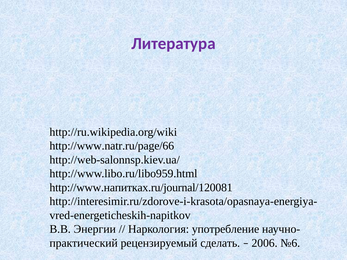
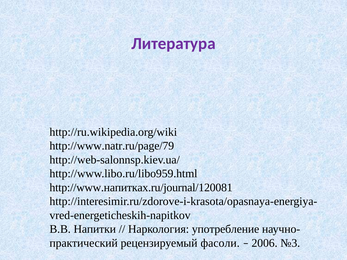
http://www.natr.ru/page/66: http://www.natr.ru/page/66 -> http://www.natr.ru/page/79
Энергии: Энергии -> Напитки
сделать: сделать -> фасоли
№6: №6 -> №3
